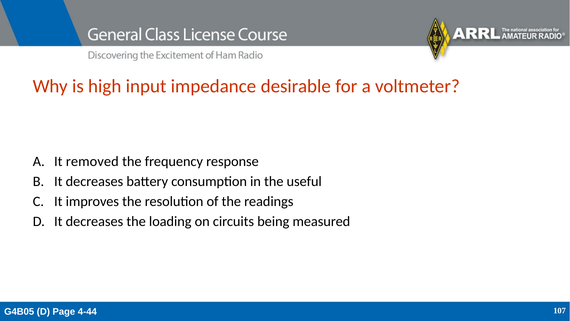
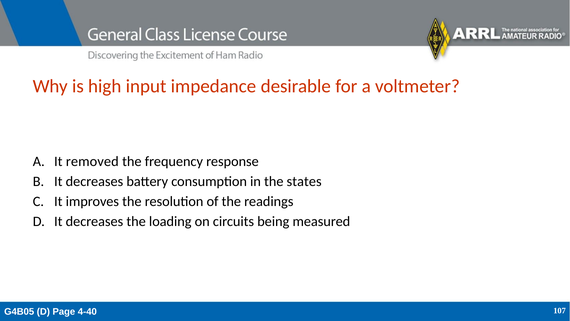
useful: useful -> states
4-44: 4-44 -> 4-40
